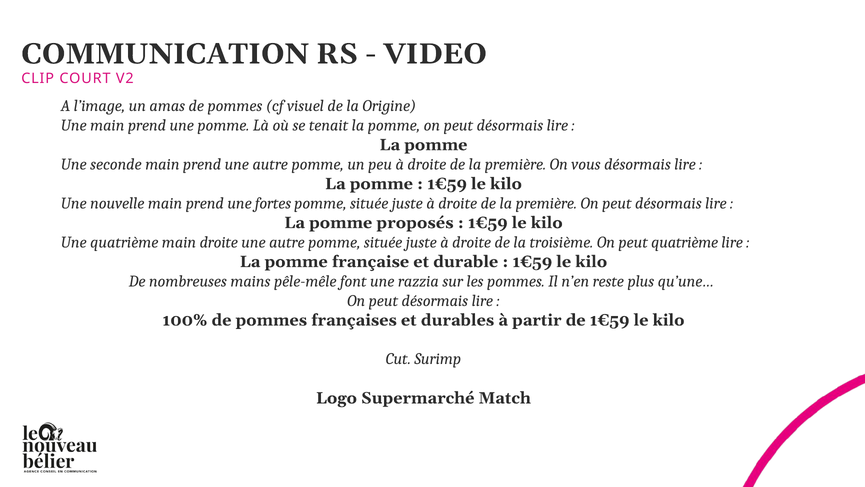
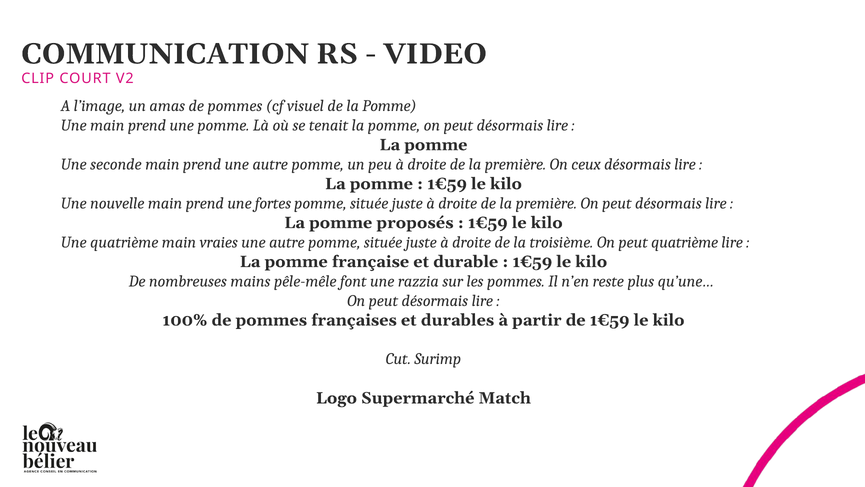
de la Origine: Origine -> Pomme
vous: vous -> ceux
main droite: droite -> vraies
